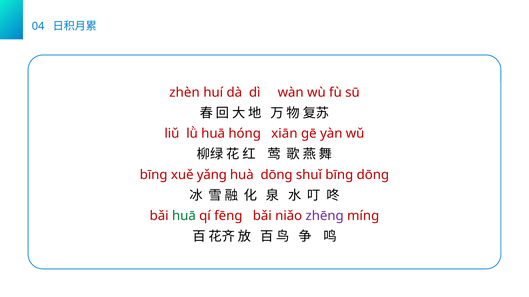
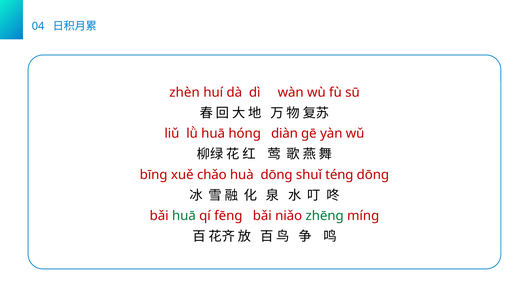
xiān: xiān -> diàn
yǎnɡ: yǎnɡ -> chǎo
shuǐ bīnɡ: bīnɡ -> ténɡ
zhēnɡ colour: purple -> green
